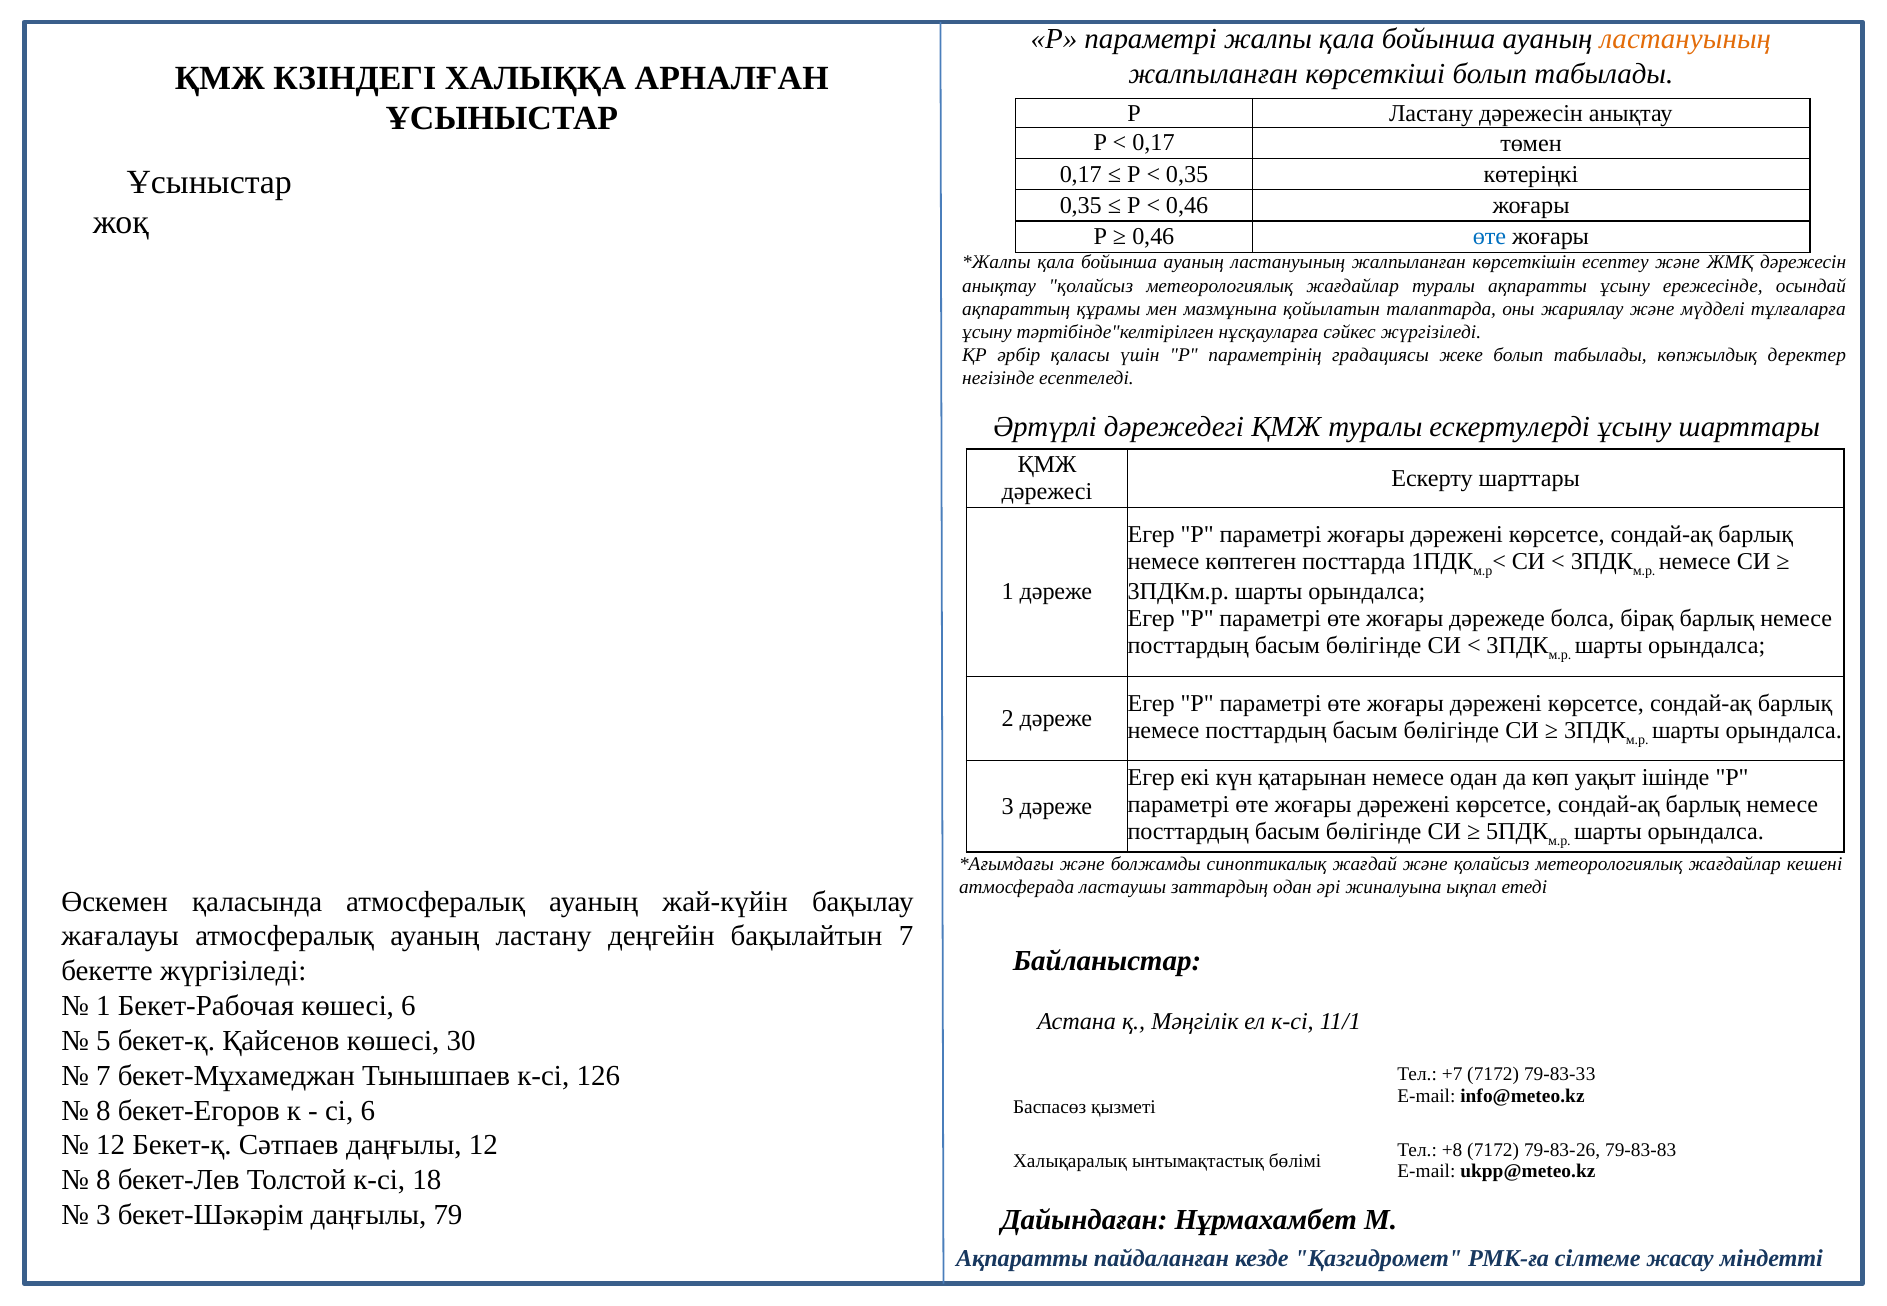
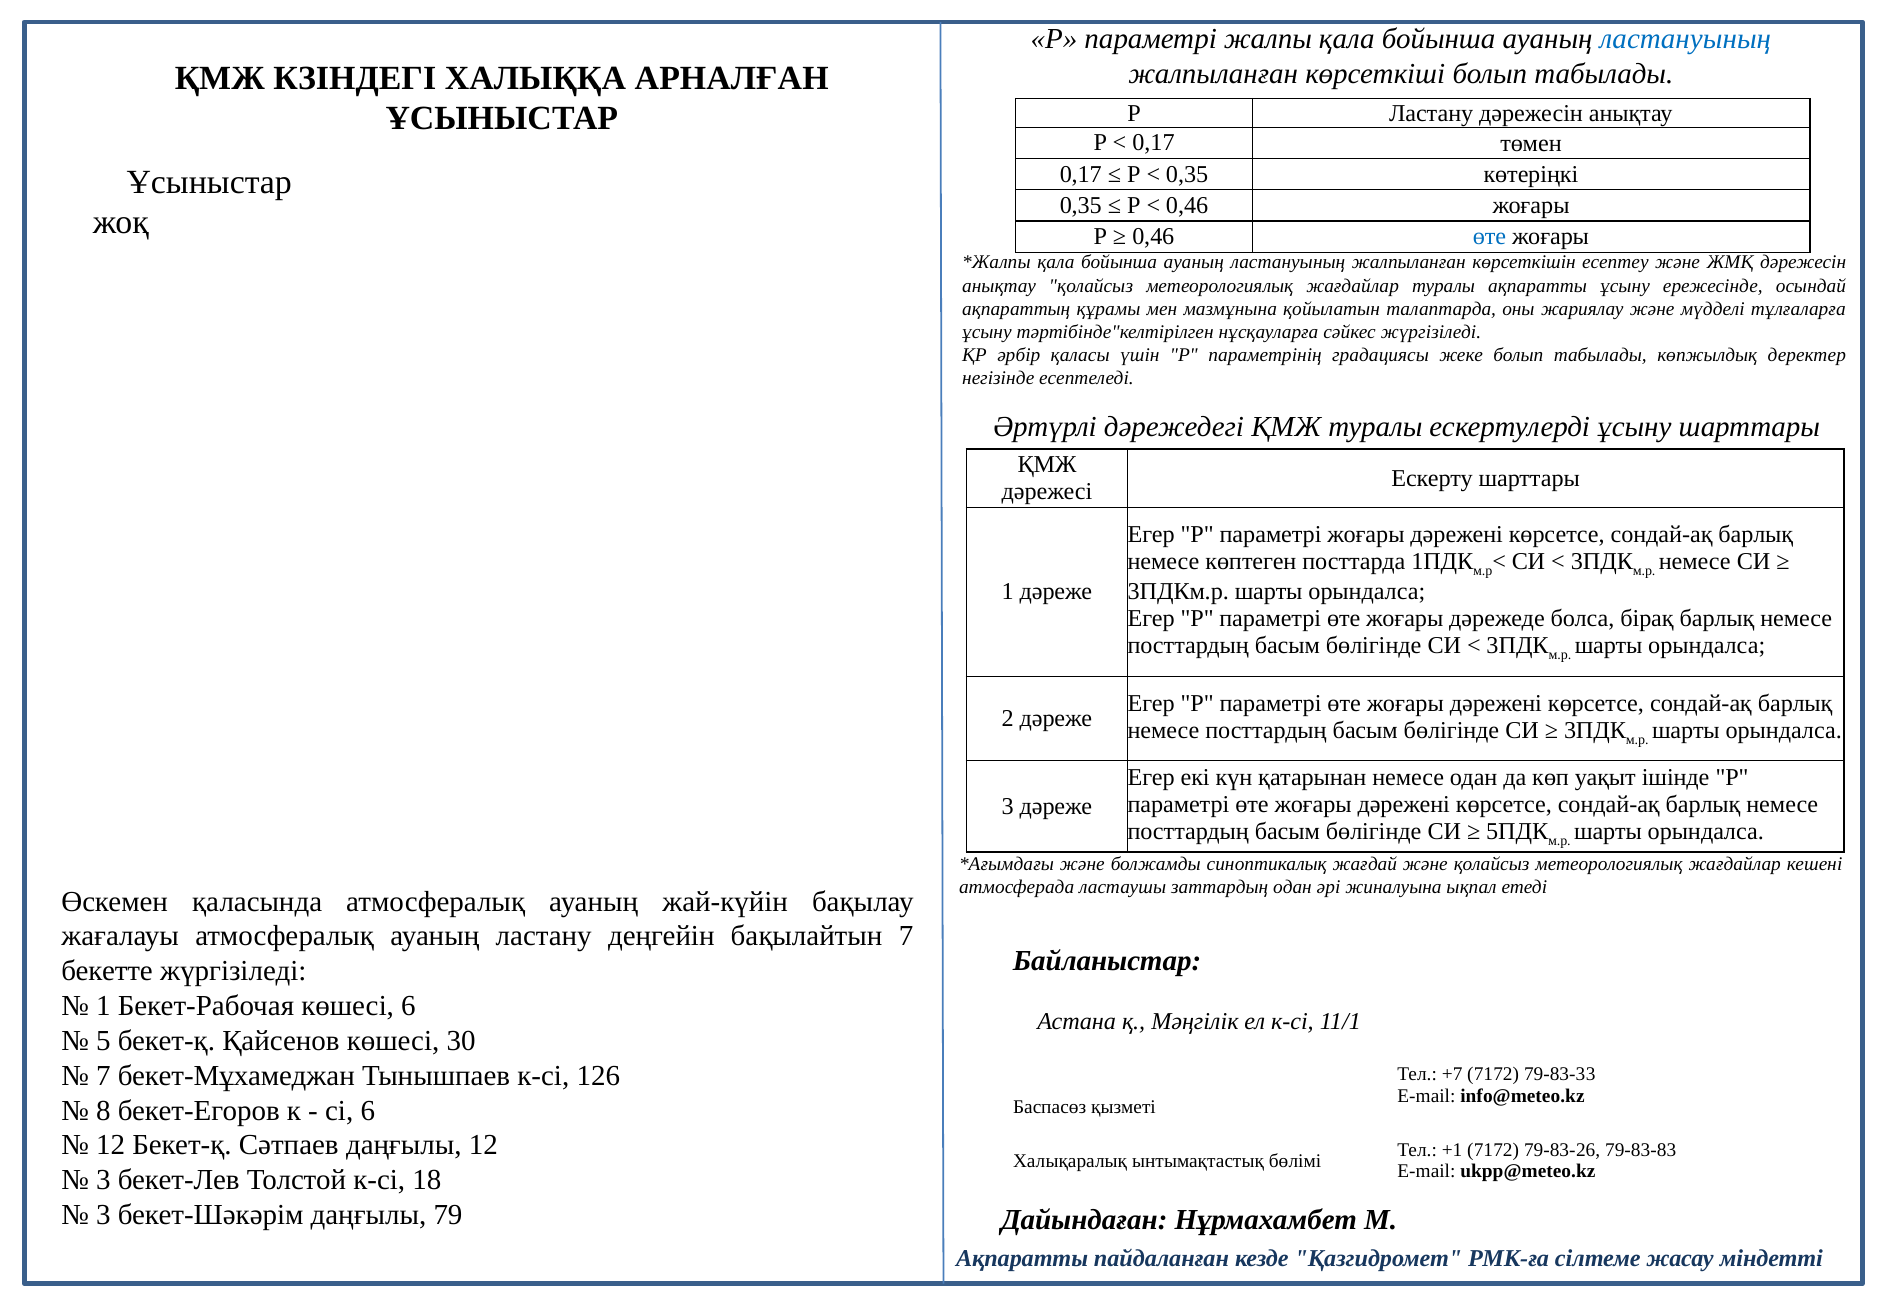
ластануының at (1685, 39) colour: orange -> blue
+8: +8 -> +1
8 at (103, 1180): 8 -> 3
